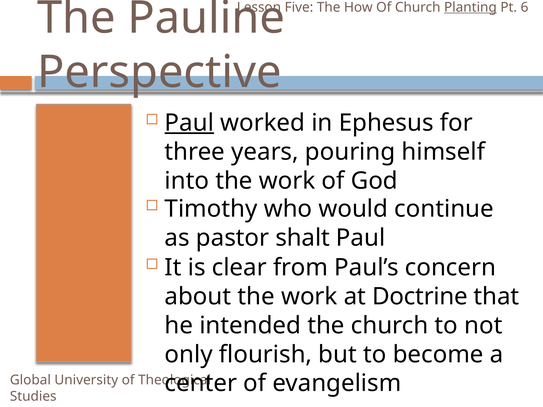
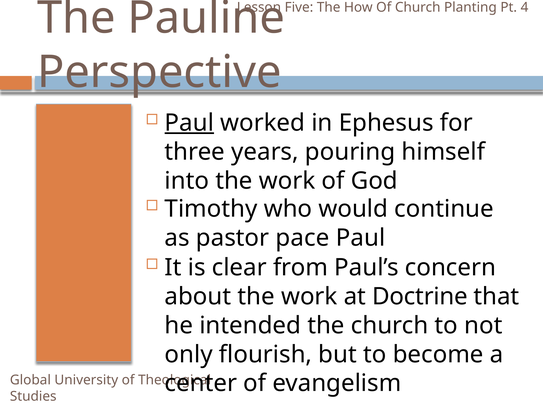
Planting underline: present -> none
6: 6 -> 4
shalt: shalt -> pace
